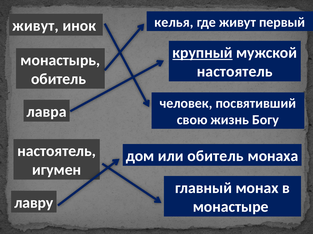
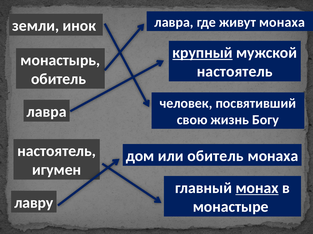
келья at (174, 22): келья -> лавра
живут первый: первый -> монаха
живут at (36, 26): живут -> земли
монах underline: none -> present
